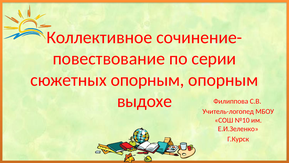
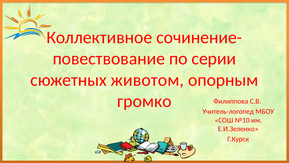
сюжетных опорным: опорным -> животом
выдохе: выдохе -> громко
